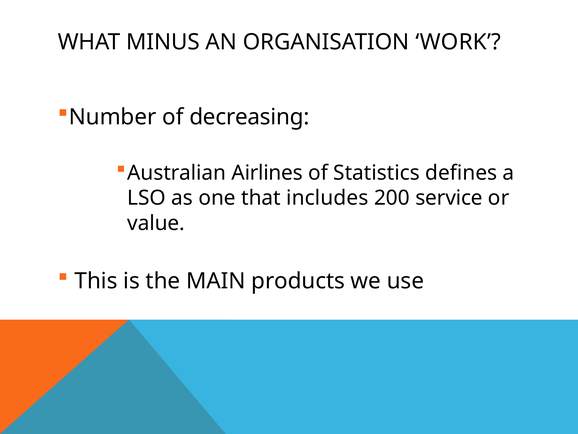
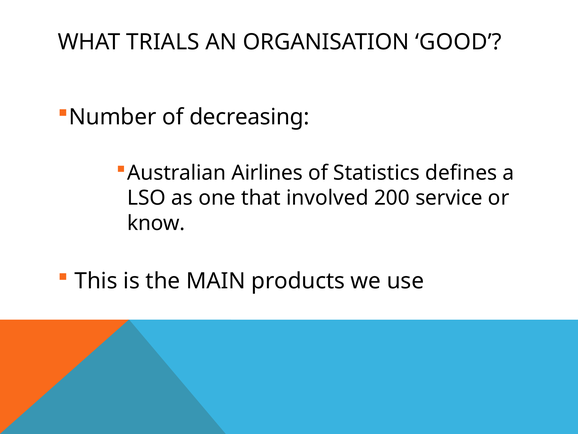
MINUS: MINUS -> TRIALS
WORK: WORK -> GOOD
includes: includes -> involved
value: value -> know
